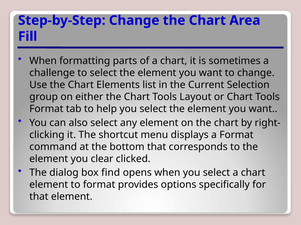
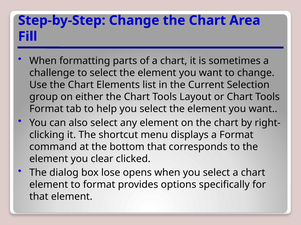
find: find -> lose
